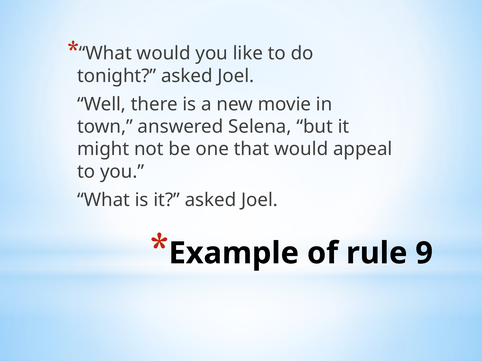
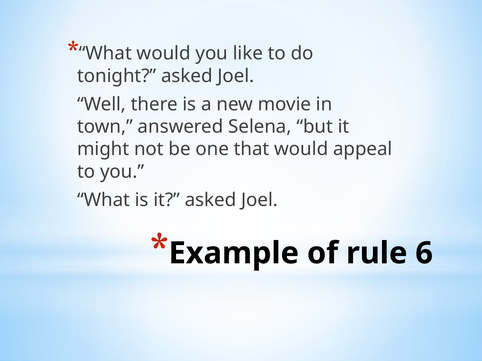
9: 9 -> 6
